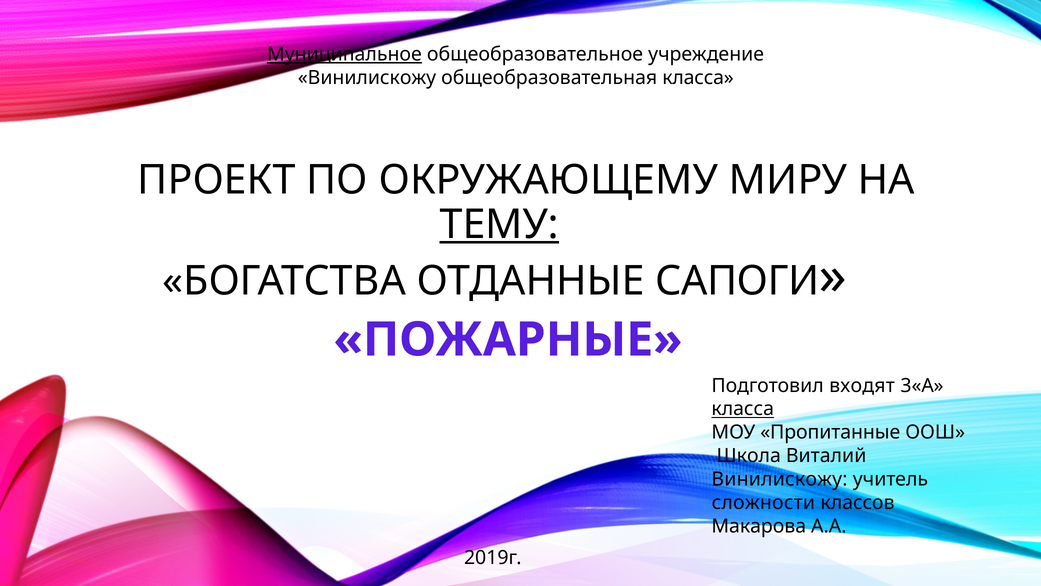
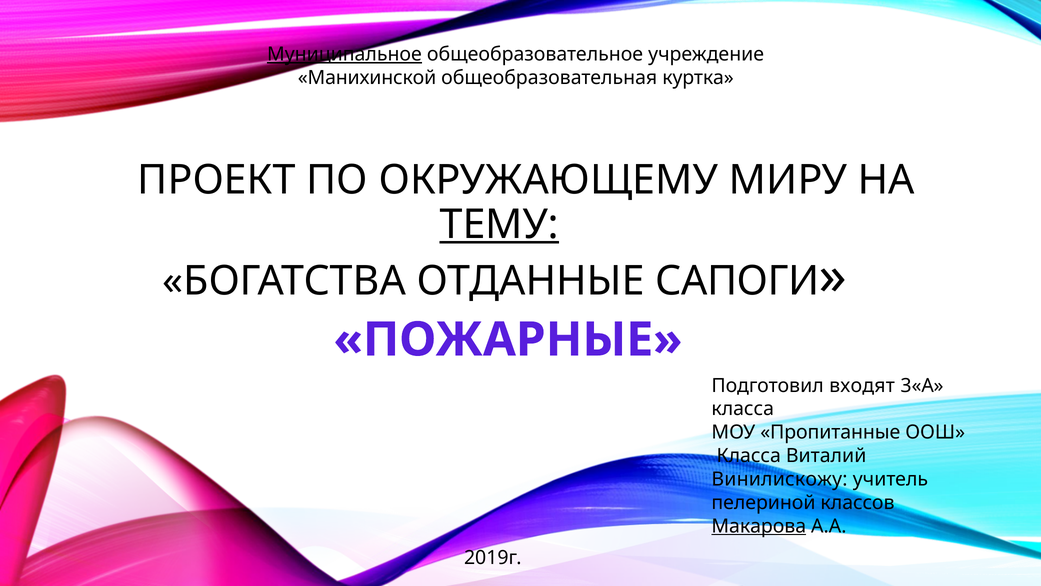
Винилискожу at (367, 78): Винилискожу -> Манихинской
общеобразовательная класса: класса -> куртка
класса at (743, 409) underline: present -> none
Школа at (749, 456): Школа -> Класса
сложности: сложности -> пелериной
Макарова underline: none -> present
